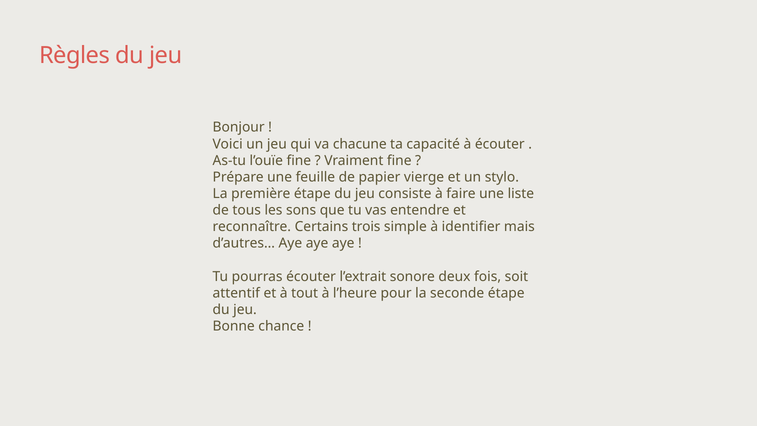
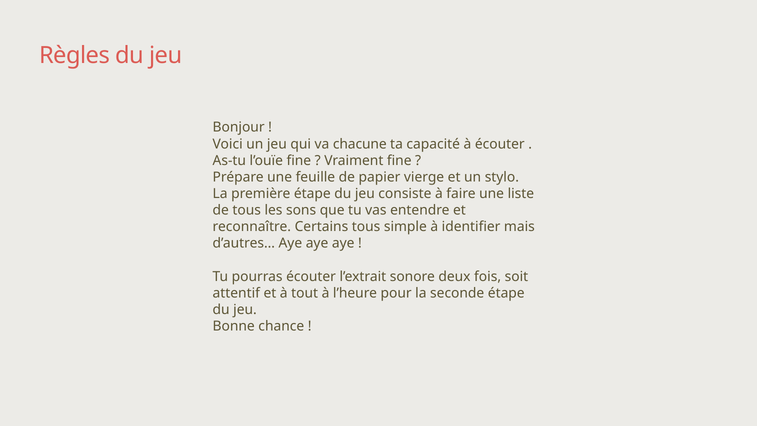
Certains trois: trois -> tous
